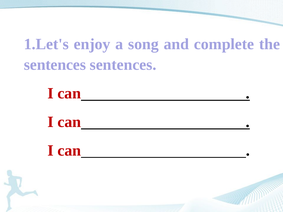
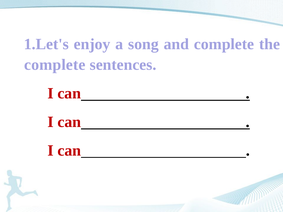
sentences at (55, 65): sentences -> complete
